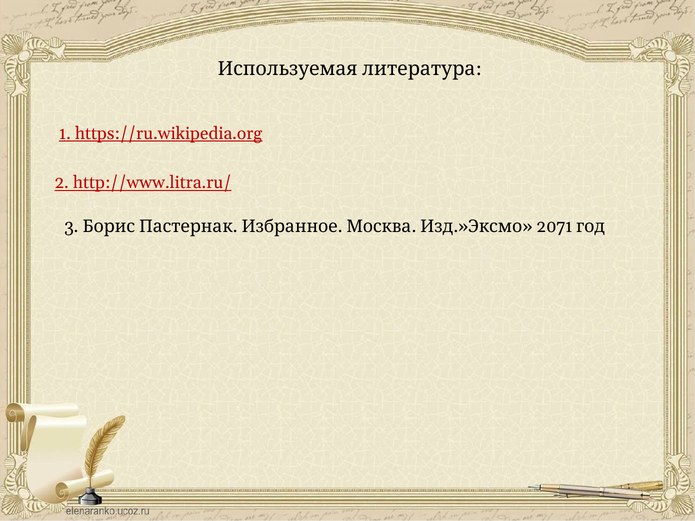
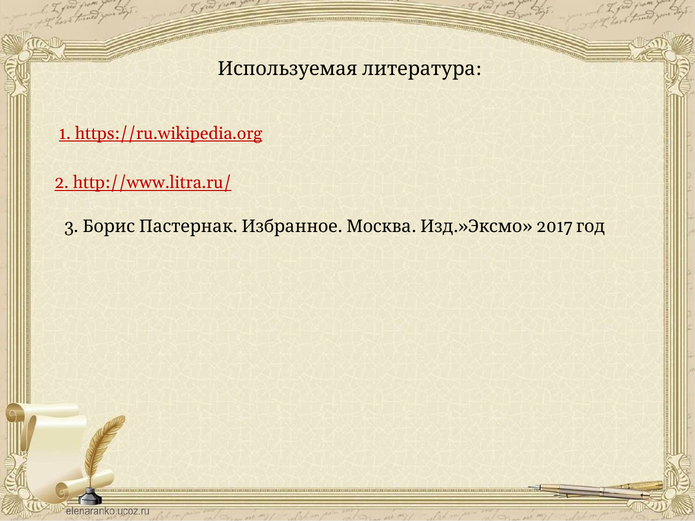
2071: 2071 -> 2017
